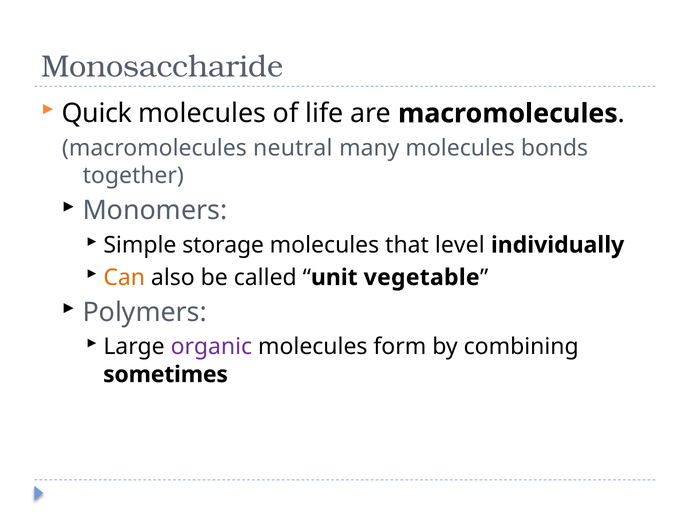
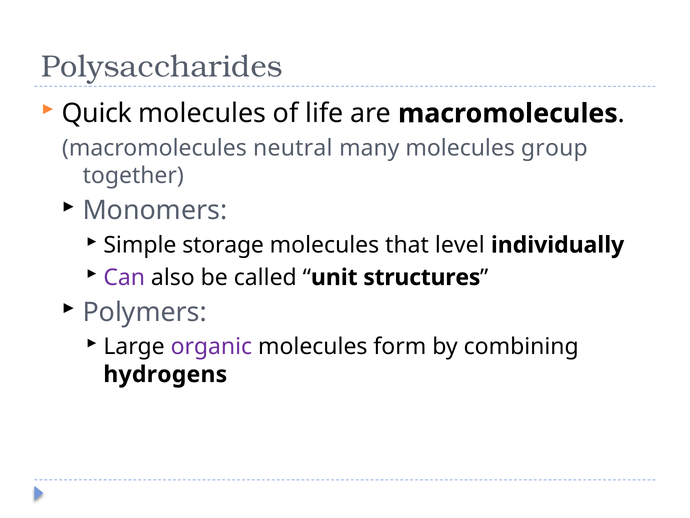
Monosaccharide: Monosaccharide -> Polysaccharides
bonds: bonds -> group
Can colour: orange -> purple
vegetable: vegetable -> structures
sometimes: sometimes -> hydrogens
